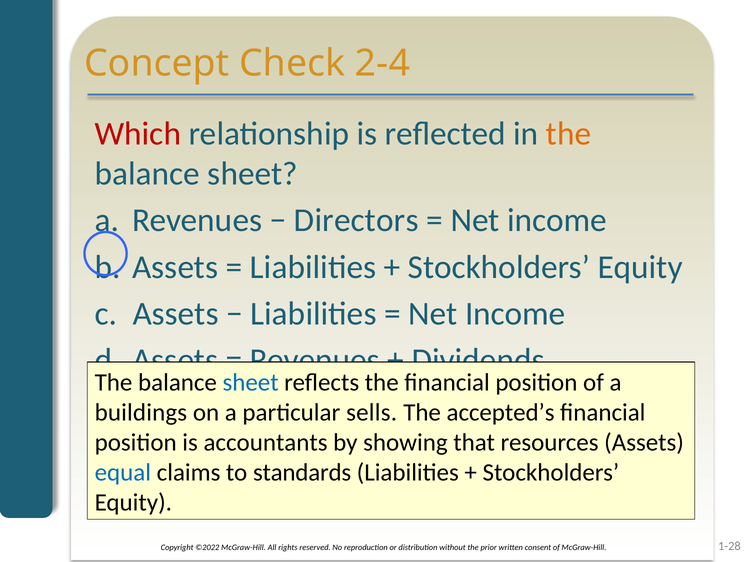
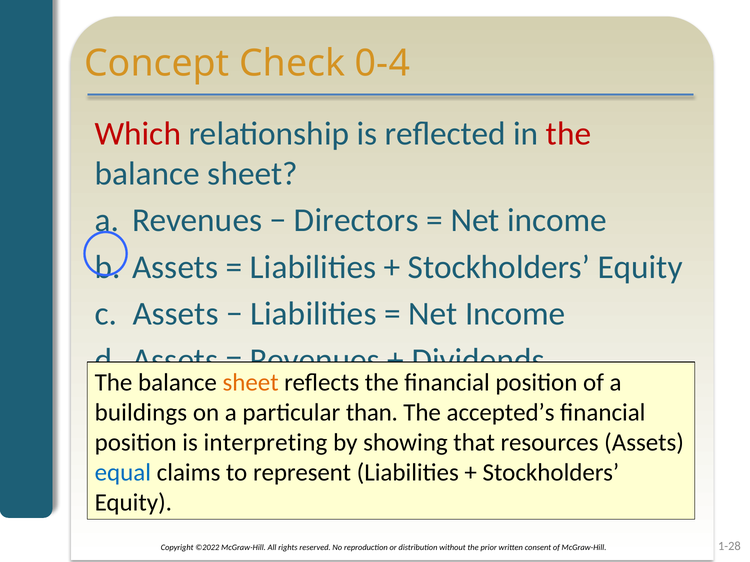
2-4: 2-4 -> 0-4
the at (569, 134) colour: orange -> red
sheet at (251, 383) colour: blue -> orange
sells: sells -> than
accountants: accountants -> interpreting
standards: standards -> represent
